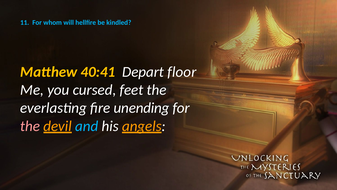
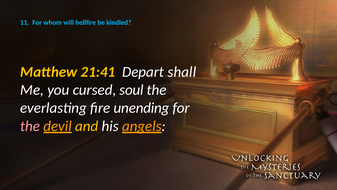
40:41: 40:41 -> 21:41
floor: floor -> shall
feet: feet -> soul
and colour: light blue -> yellow
